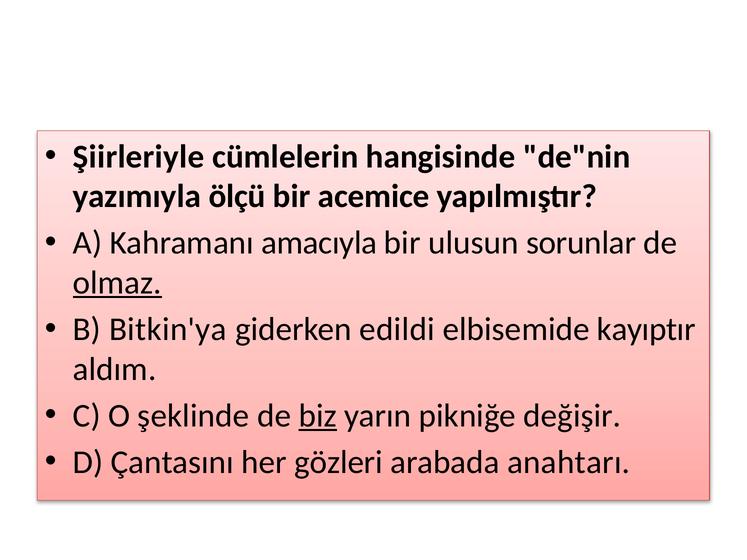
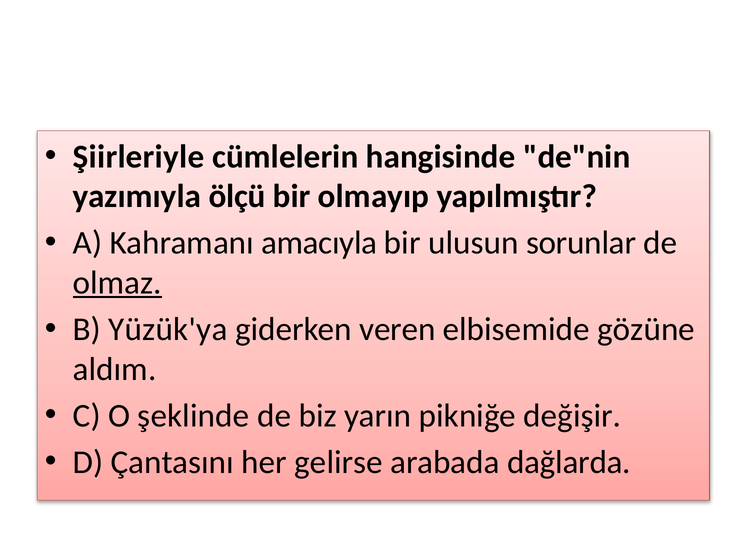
acemice: acemice -> olmayıp
Bitkin'ya: Bitkin'ya -> Yüzük'ya
edildi: edildi -> veren
kayıptır: kayıptır -> gözüne
biz underline: present -> none
gözleri: gözleri -> gelirse
anahtarı: anahtarı -> dağlarda
